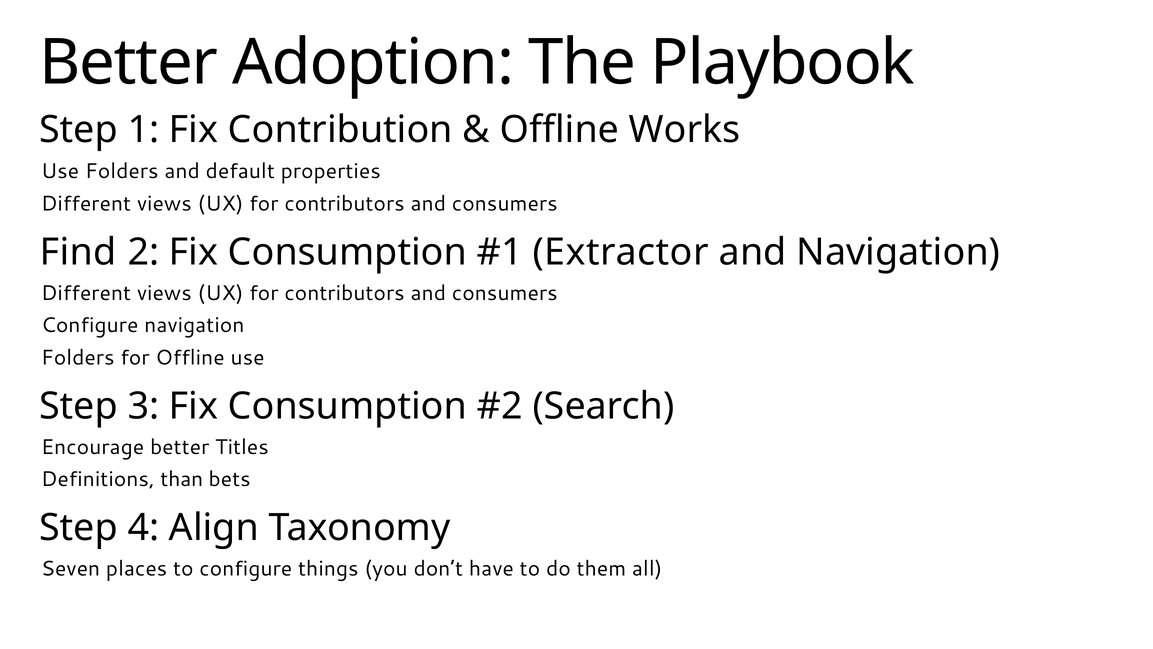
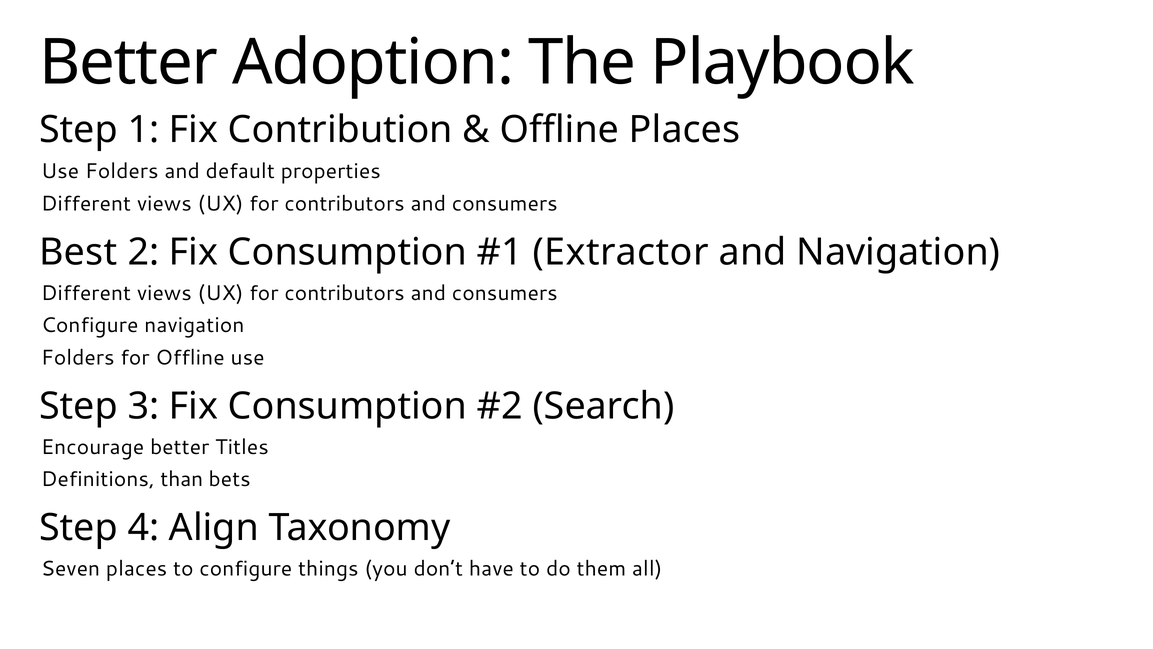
Offline Works: Works -> Places
Find: Find -> Best
